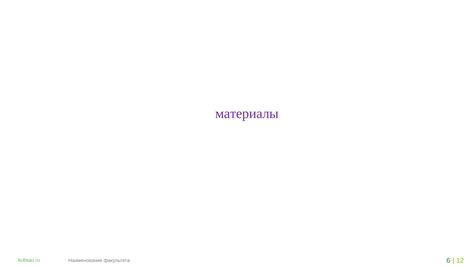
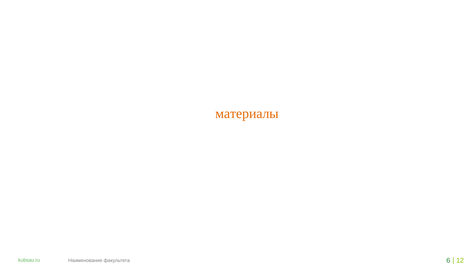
материалы colour: purple -> orange
